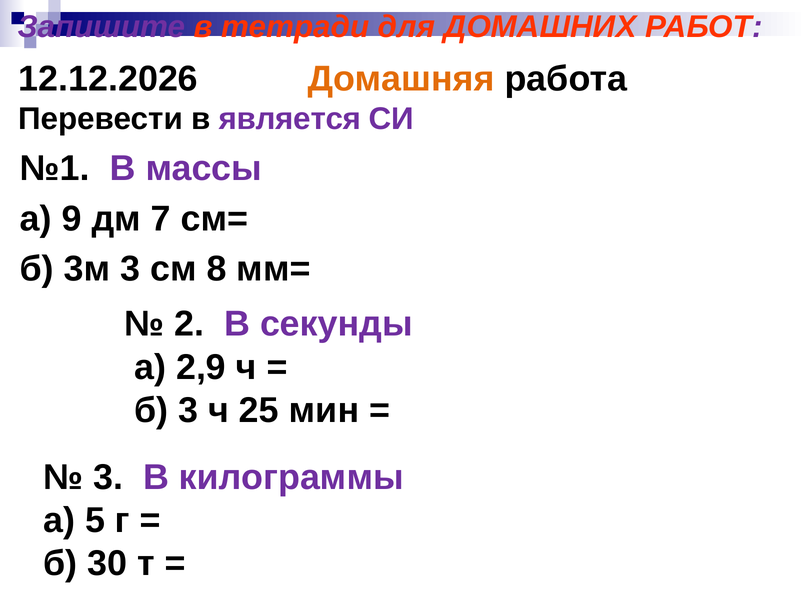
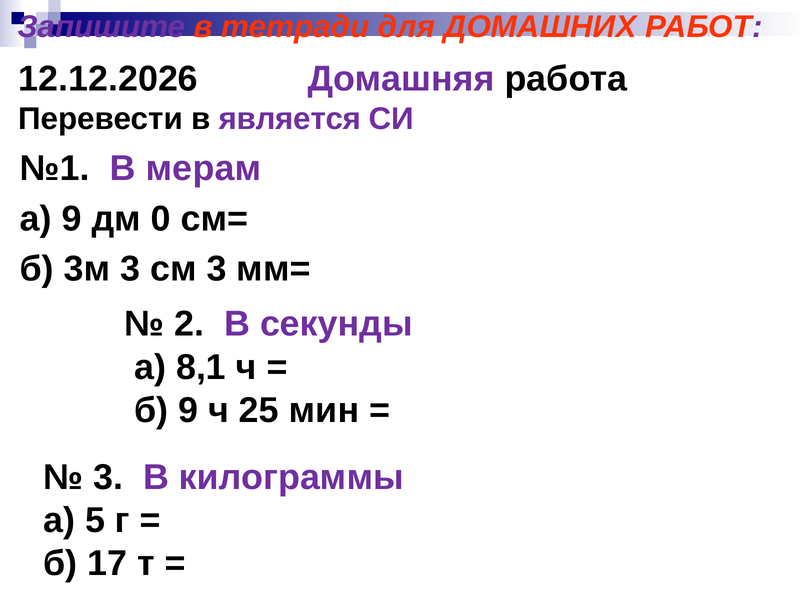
Домашняя colour: orange -> purple
массы: массы -> мерам
7: 7 -> 0
см 8: 8 -> 3
2,9: 2,9 -> 8,1
б 3: 3 -> 9
30: 30 -> 17
